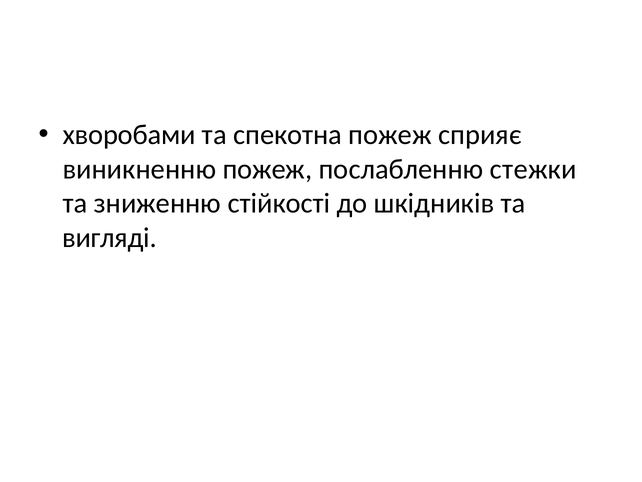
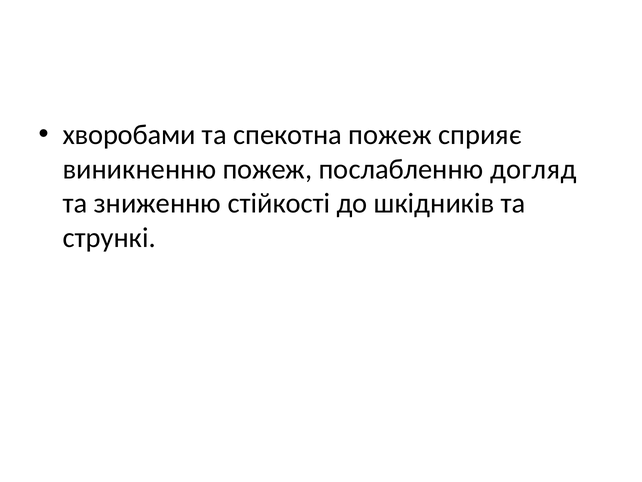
стежки: стежки -> догляд
вигляді: вигляді -> стрункі
